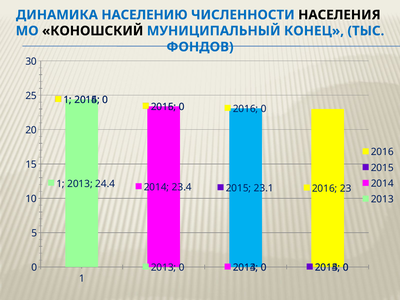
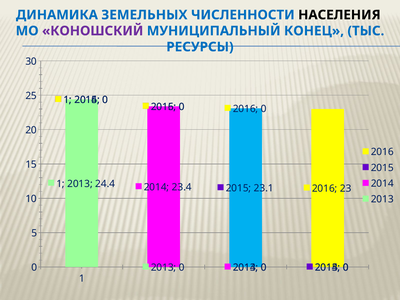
НАСЕЛЕНИЮ: НАСЕЛЕНИЮ -> ЗЕМЕЛЬНЫХ
КОНОШСКИЙ colour: black -> purple
ФОНДОВ: ФОНДОВ -> РЕСУРСЫ
